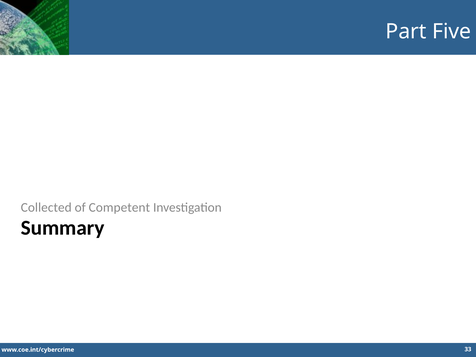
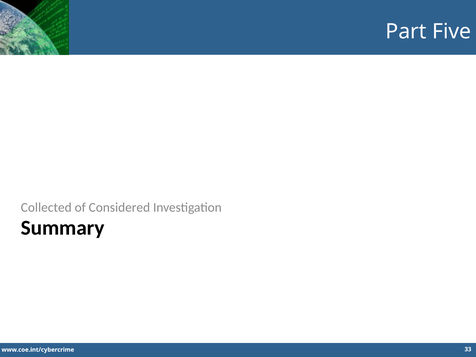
Competent: Competent -> Considered
